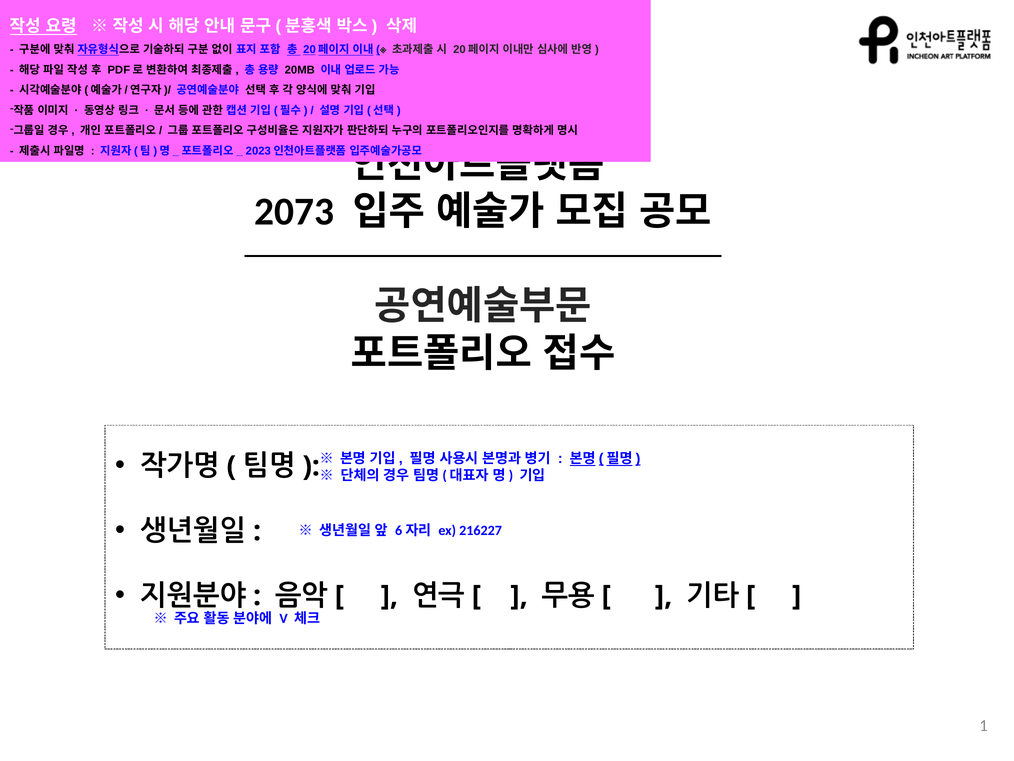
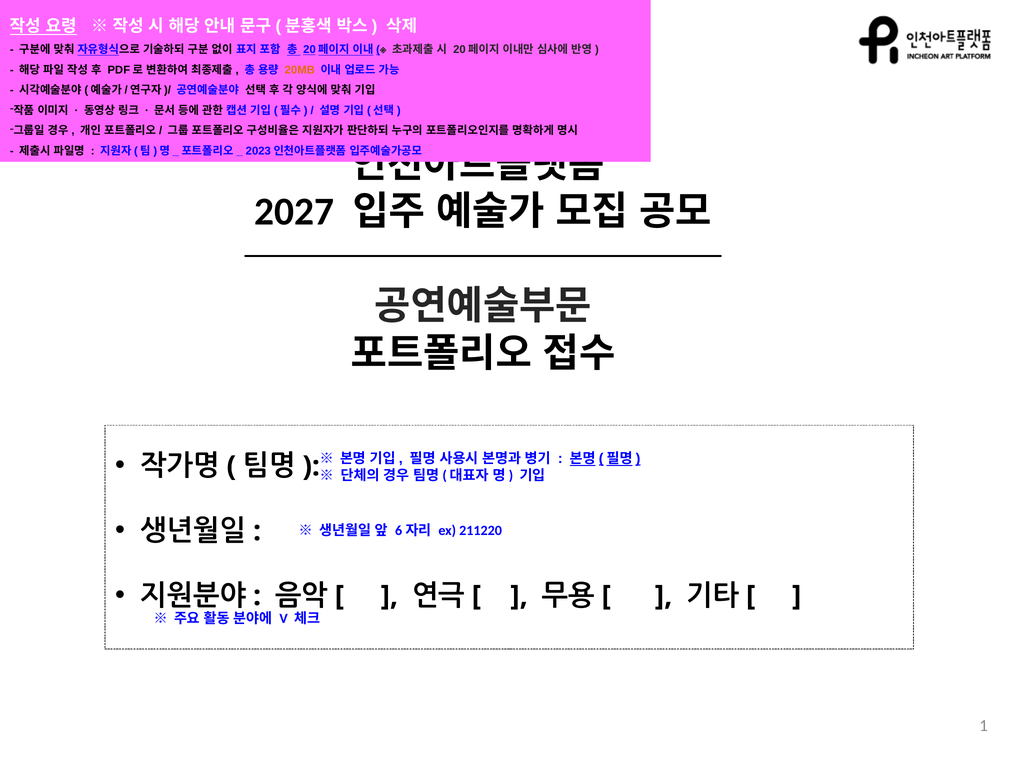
20MB colour: black -> orange
2073: 2073 -> 2027
216227: 216227 -> 211220
